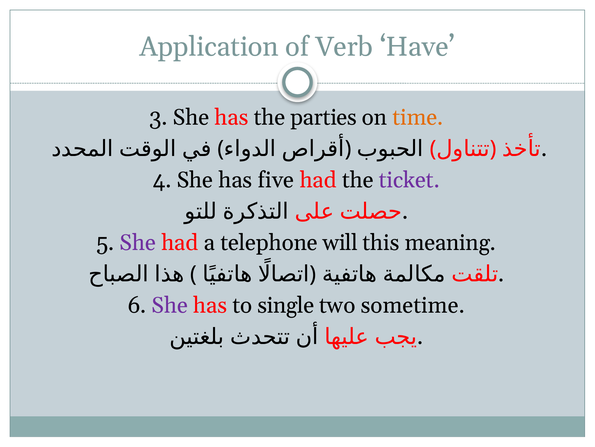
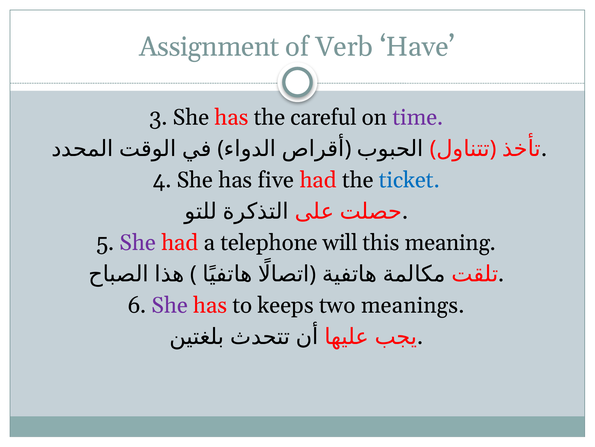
Application: Application -> Assignment
parties: parties -> careful
time colour: orange -> purple
ticket colour: purple -> blue
single: single -> keeps
sometime: sometime -> meanings
